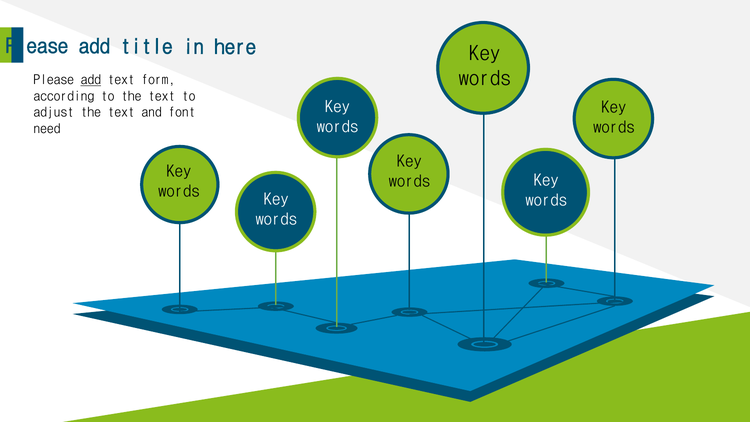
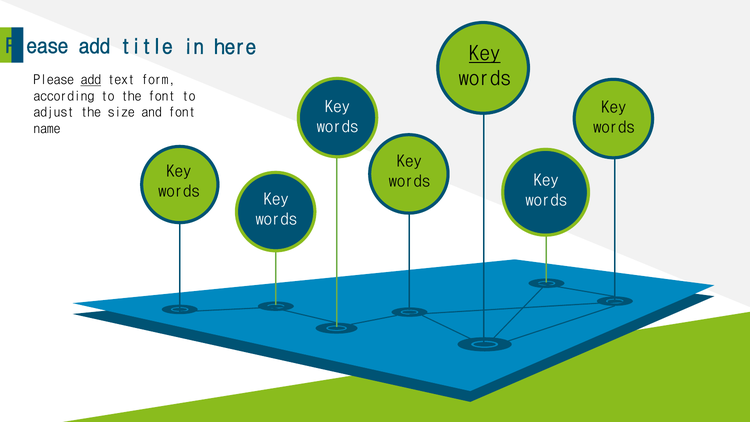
Key at (485, 53) underline: none -> present
to the text: text -> font
adjust the text: text -> size
need: need -> name
